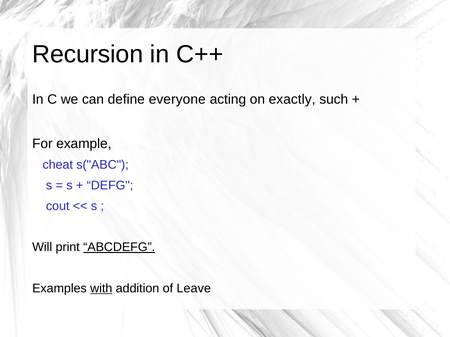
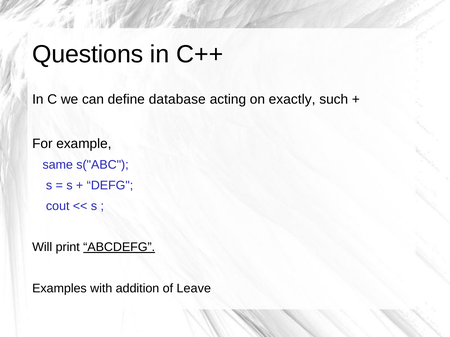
Recursion: Recursion -> Questions
everyone: everyone -> database
cheat: cheat -> same
with underline: present -> none
